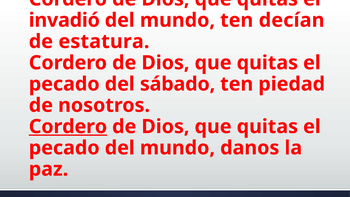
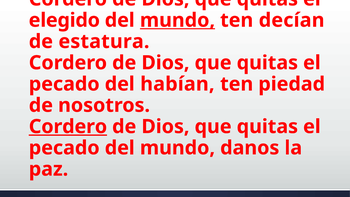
invadió: invadió -> elegido
mundo at (177, 20) underline: none -> present
sábado: sábado -> habían
